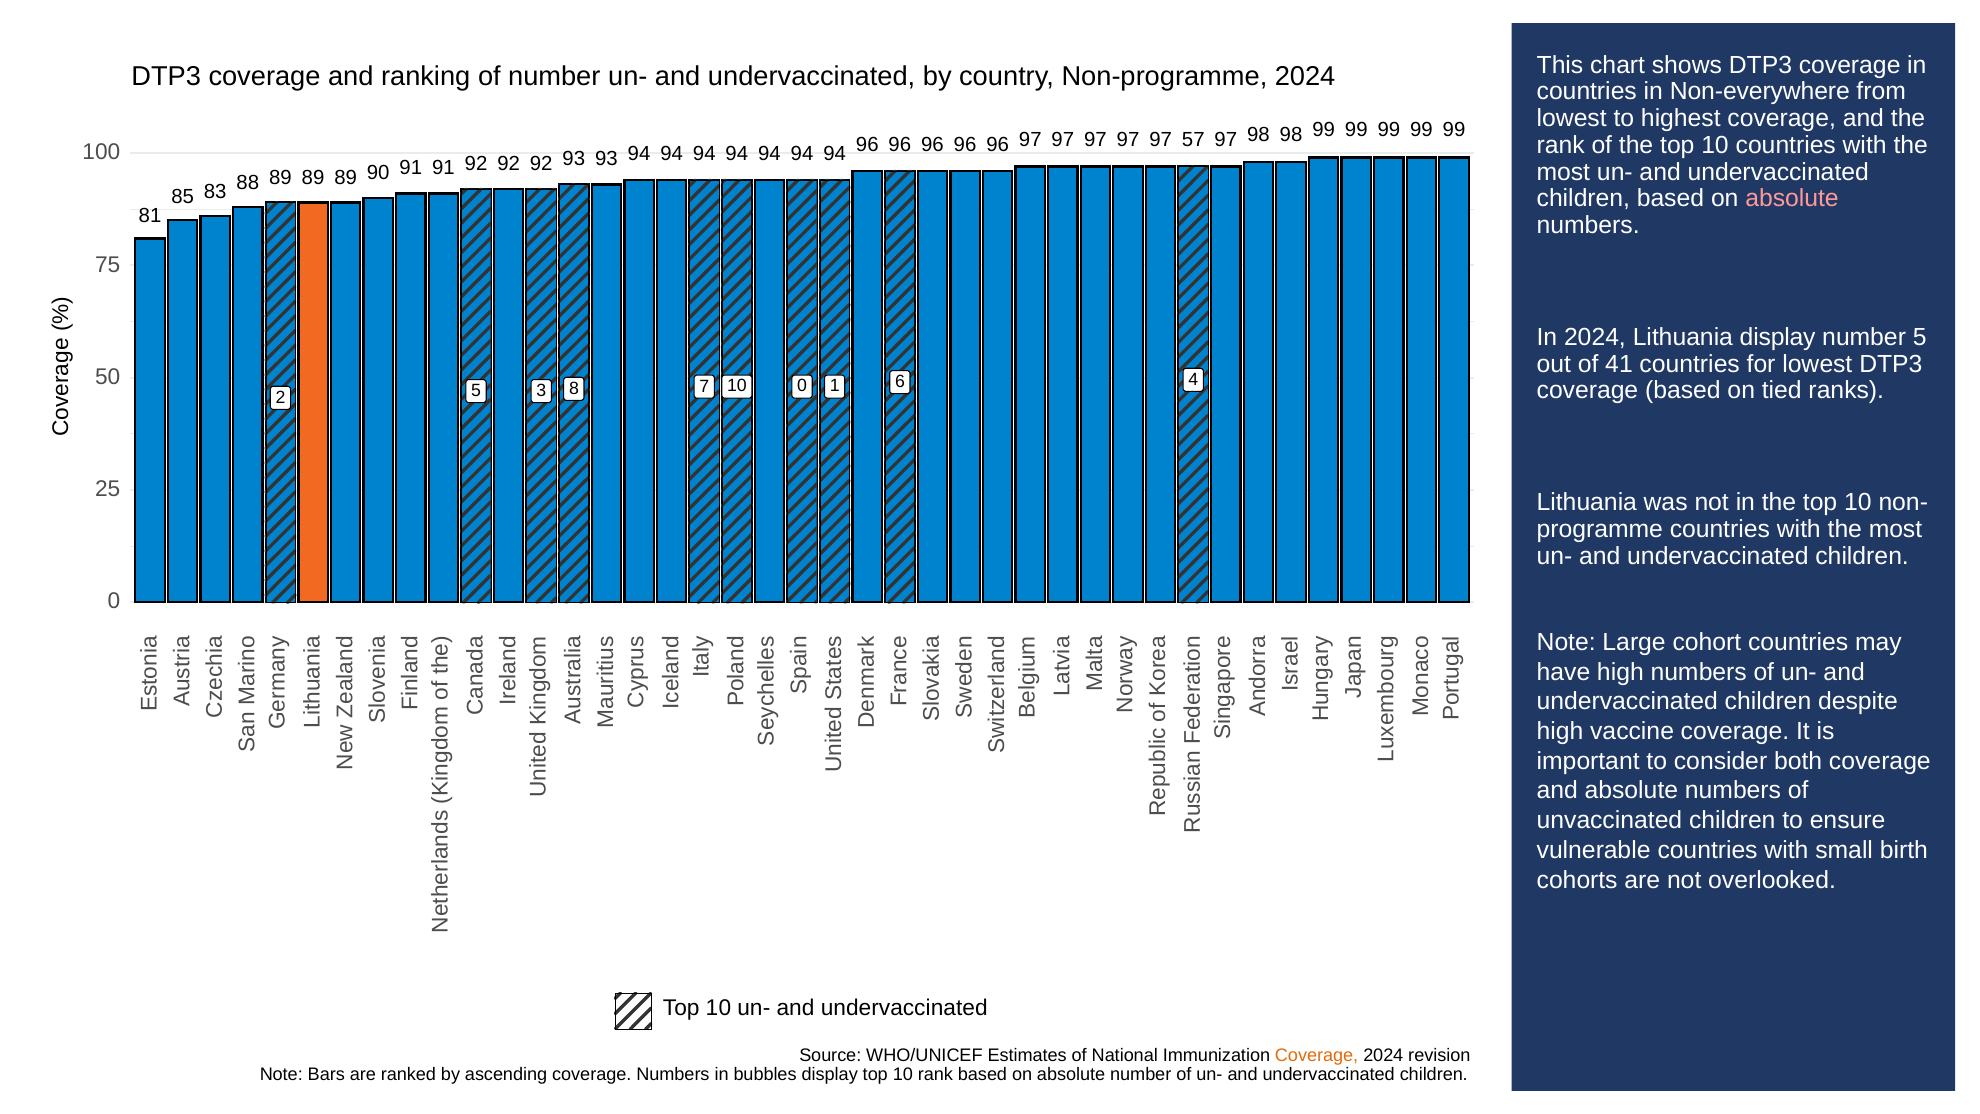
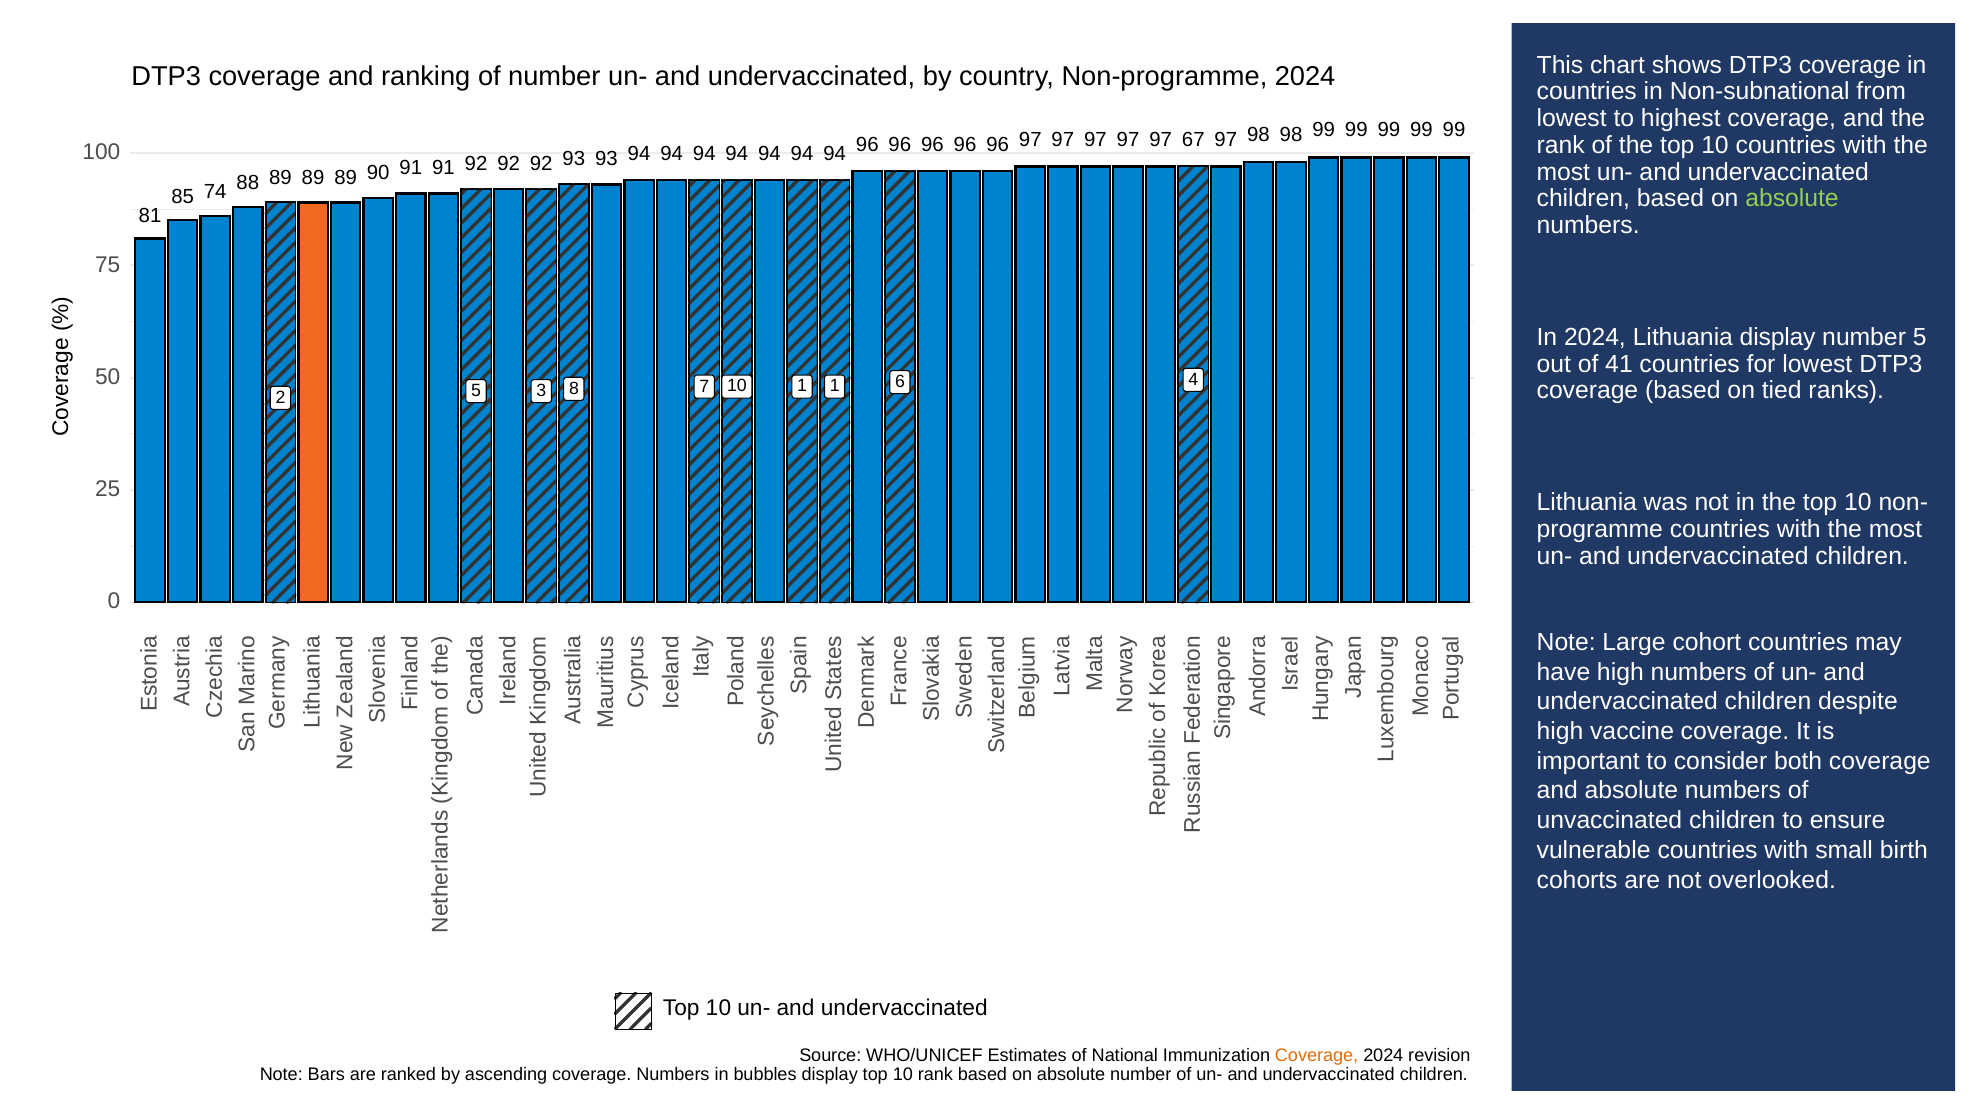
Non-everywhere: Non-everywhere -> Non-subnational
57: 57 -> 67
absolute at (1792, 199) colour: pink -> light green
83: 83 -> 74
7 0: 0 -> 1
